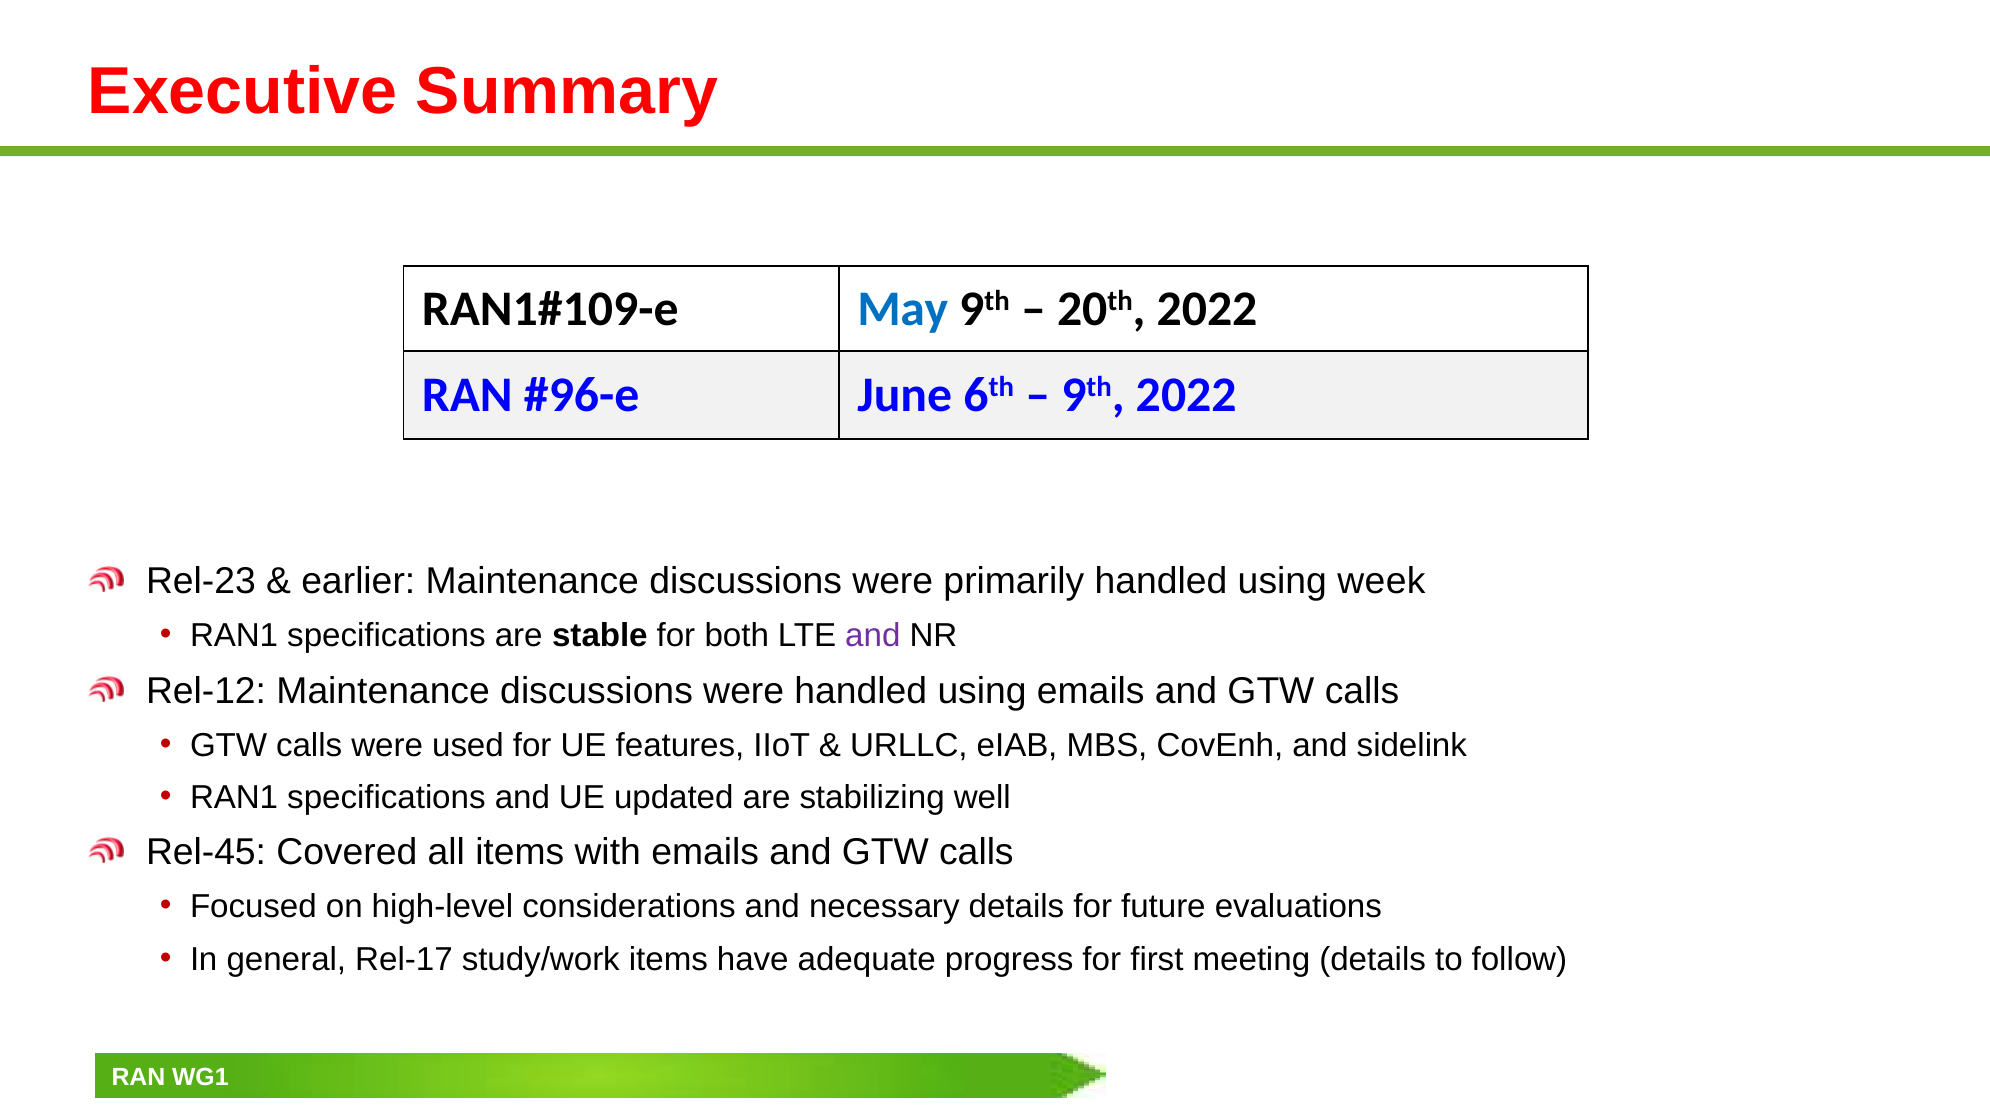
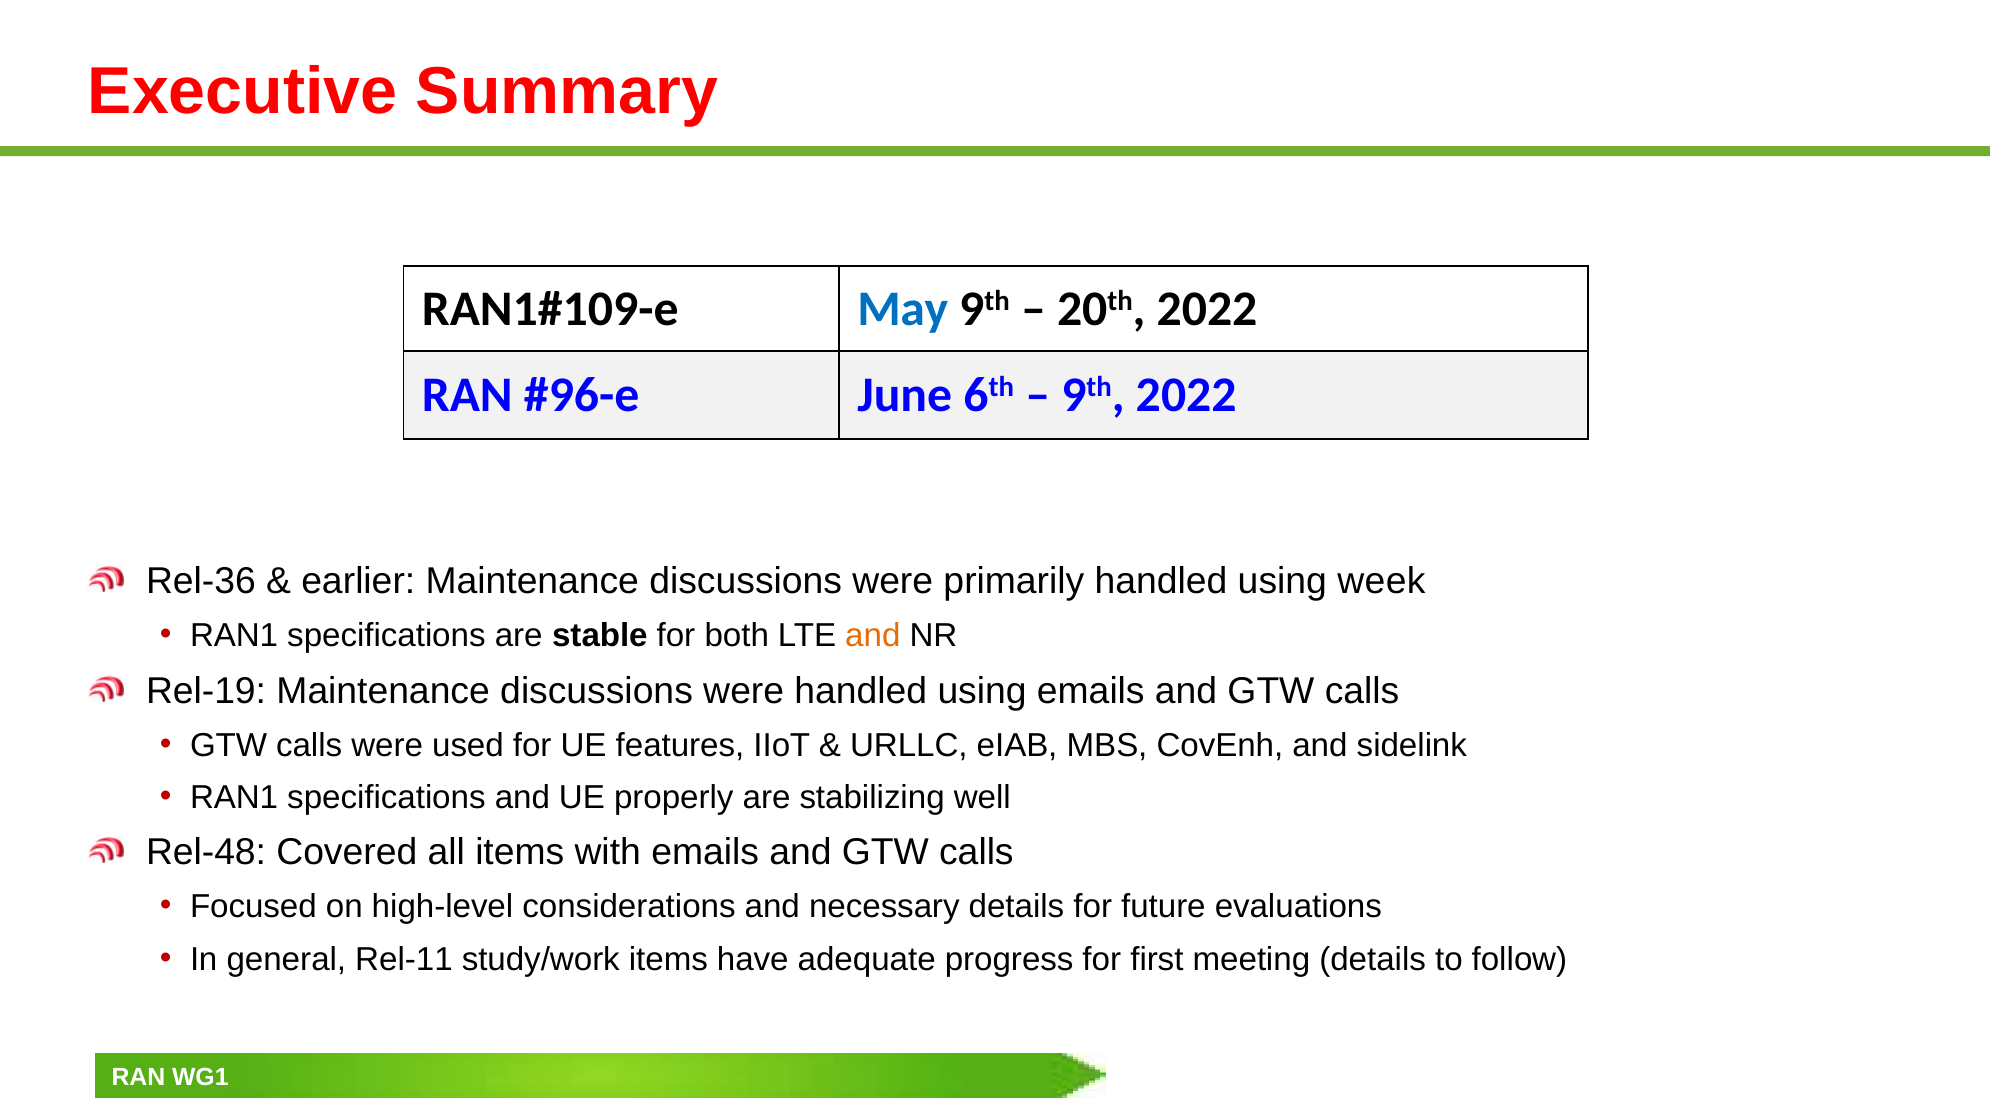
Rel-23: Rel-23 -> Rel-36
and at (873, 636) colour: purple -> orange
Rel-12: Rel-12 -> Rel-19
updated: updated -> properly
Rel-45: Rel-45 -> Rel-48
Rel-17: Rel-17 -> Rel-11
